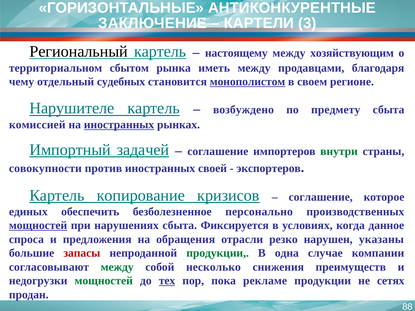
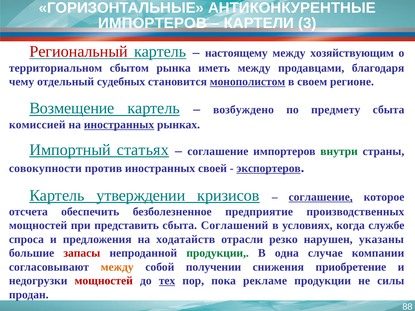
ЗАКЛЮЧЕНИЕ at (153, 23): ЗАКЛЮЧЕНИЕ -> ИМПОРТЕРОВ
Региональный colour: black -> red
Нарушителе: Нарушителе -> Возмещение
задачей: задачей -> статьях
экспортеров underline: none -> present
копирование: копирование -> утверждении
соглашение at (321, 197) underline: none -> present
единых: единых -> отсчета
персонально: персонально -> предприятие
мощностей at (38, 226) underline: present -> none
нарушениях: нарушениях -> представить
Фиксируется: Фиксируется -> Соглашений
данное: данное -> службе
обращения: обращения -> ходатайств
между at (117, 267) colour: green -> orange
несколько: несколько -> получении
преимуществ: преимуществ -> приобретение
мощностей at (104, 281) colour: green -> red
сетях: сетях -> силы
